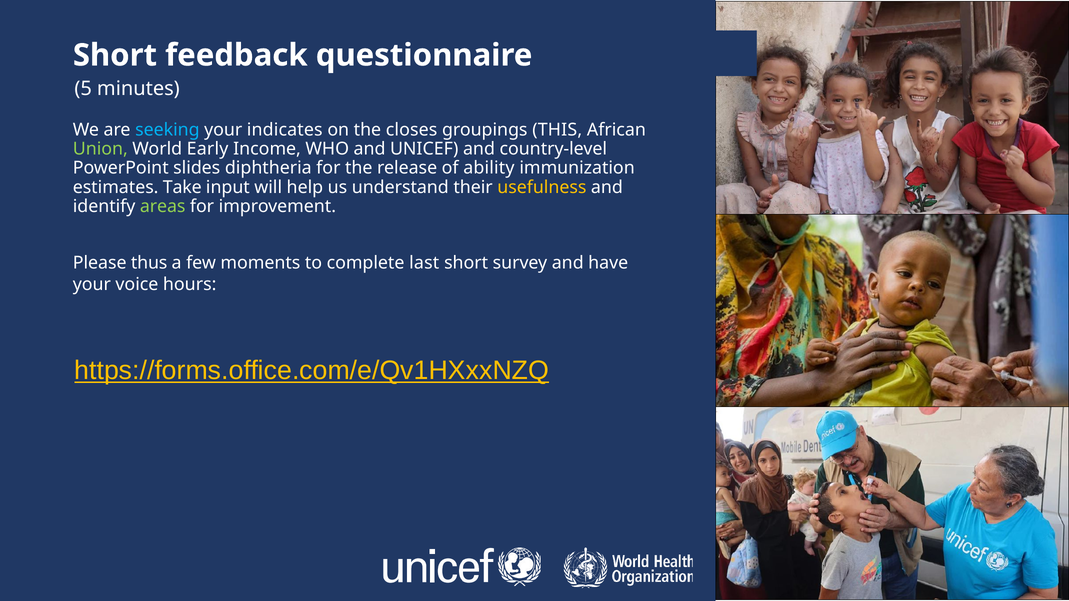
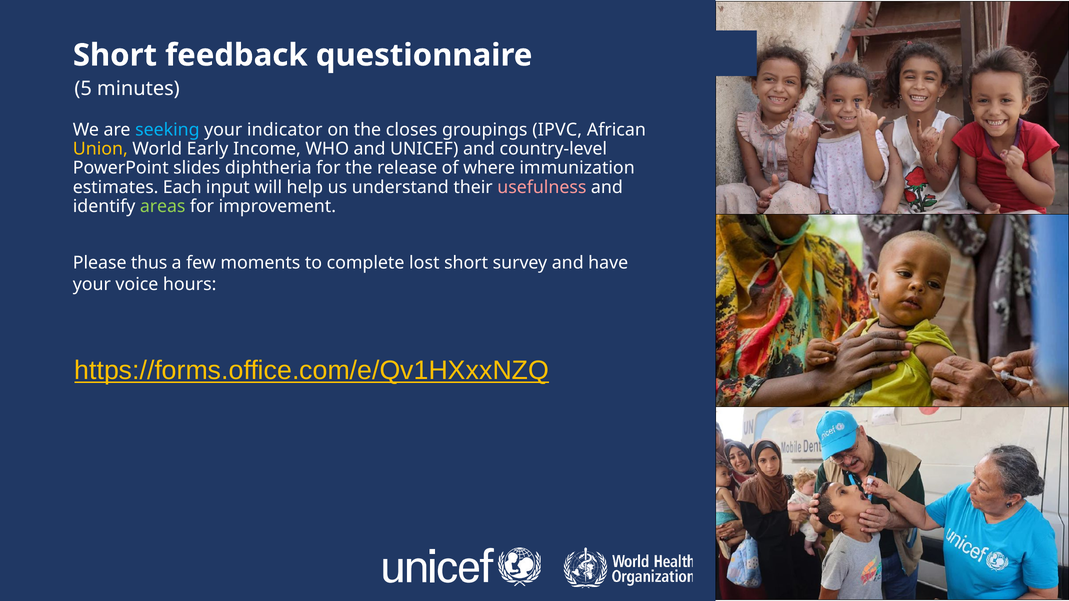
indicates: indicates -> indicator
THIS: THIS -> IPVC
Union colour: light green -> yellow
ability: ability -> where
Take: Take -> Each
usefulness colour: yellow -> pink
last: last -> lost
